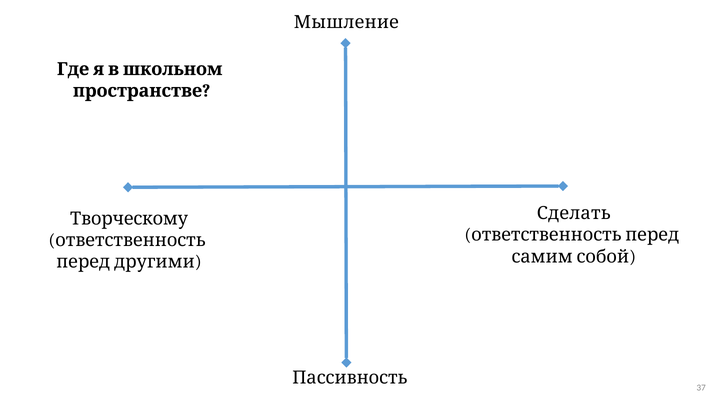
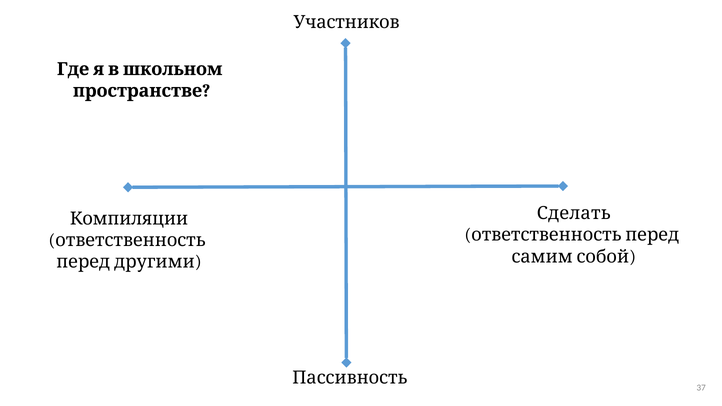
Мышление: Мышление -> Участников
Творческому: Творческому -> Компиляции
